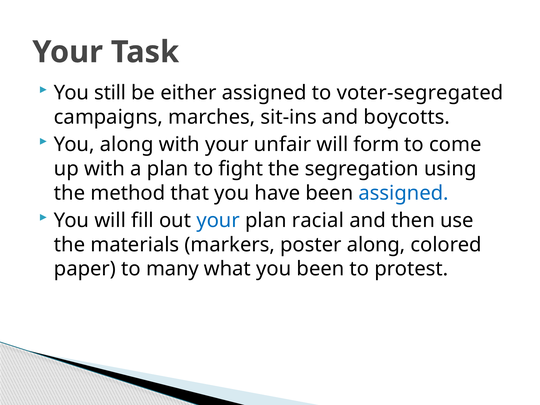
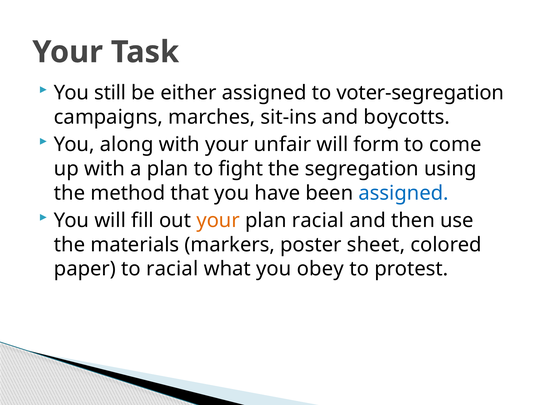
voter-segregated: voter-segregated -> voter-segregation
your at (218, 220) colour: blue -> orange
poster along: along -> sheet
to many: many -> racial
you been: been -> obey
